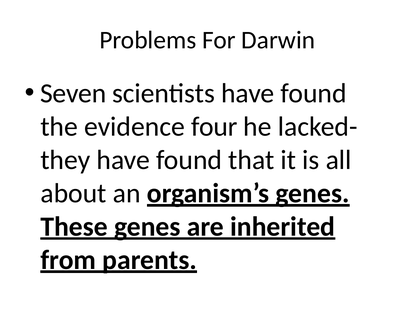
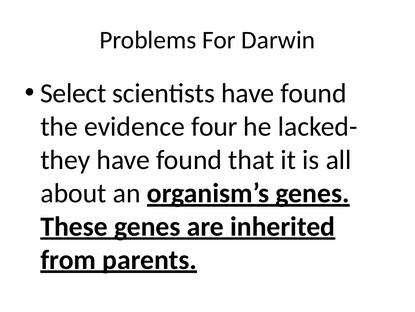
Seven: Seven -> Select
